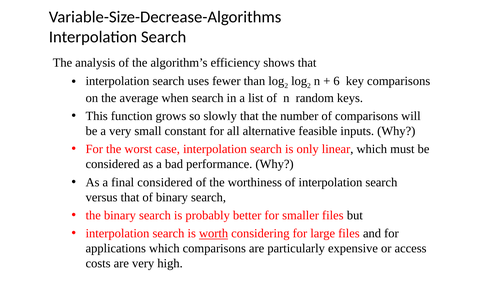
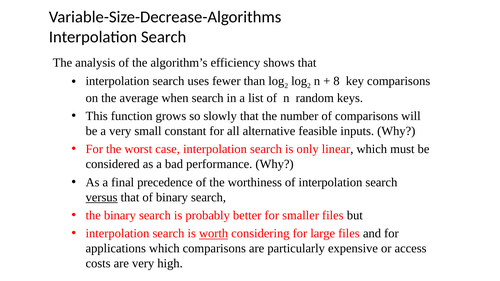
6: 6 -> 8
final considered: considered -> precedence
versus underline: none -> present
